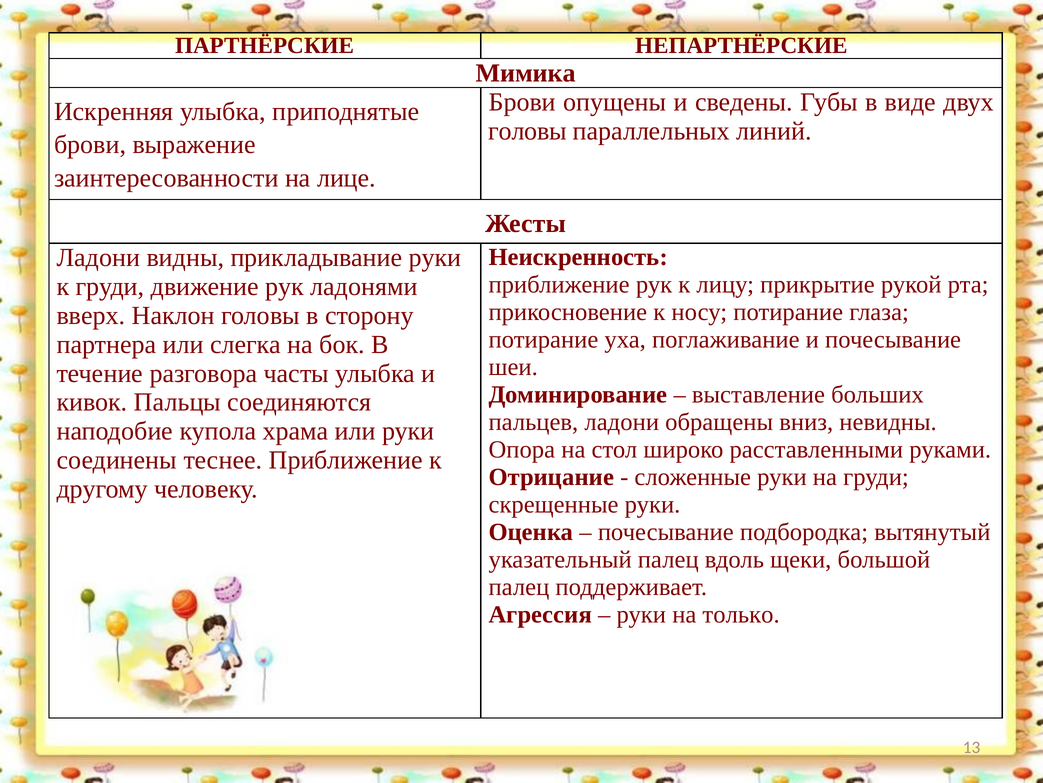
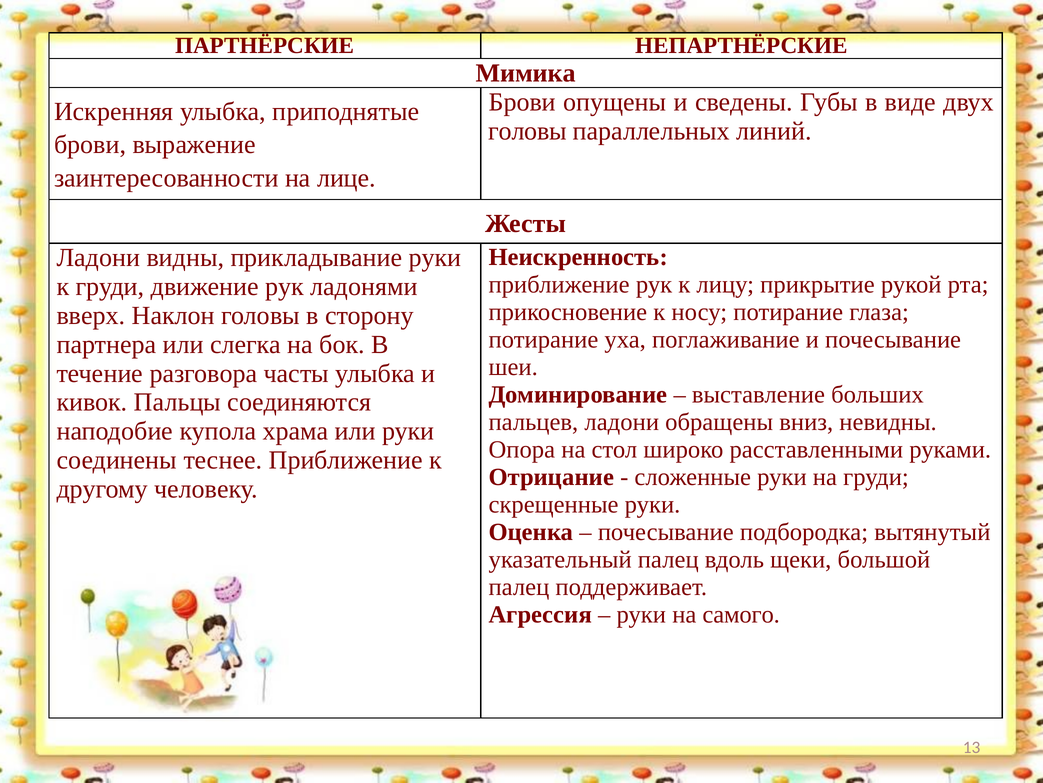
только: только -> самого
